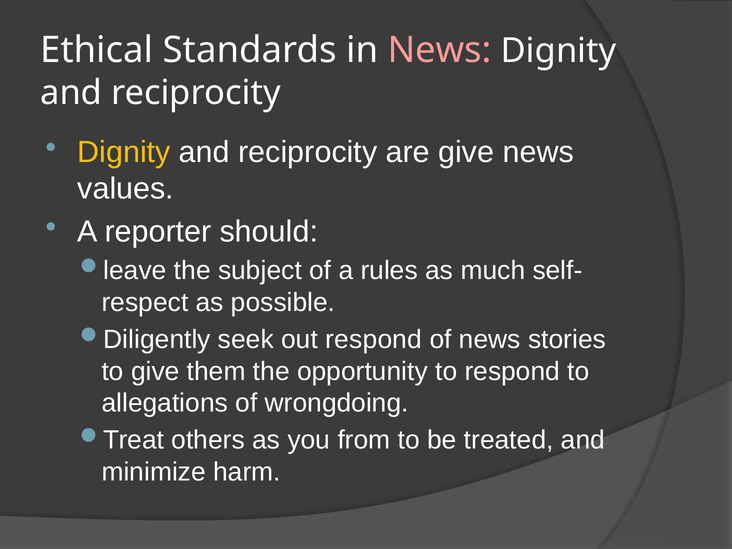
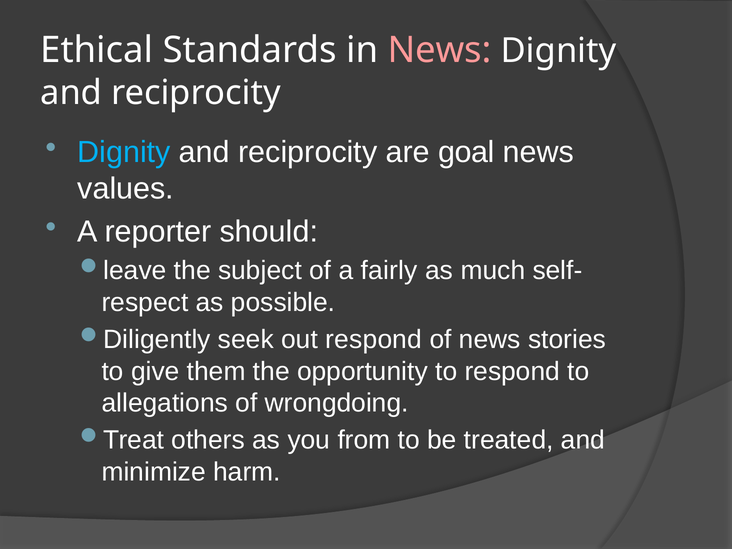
Dignity at (124, 152) colour: yellow -> light blue
are give: give -> goal
rules: rules -> fairly
